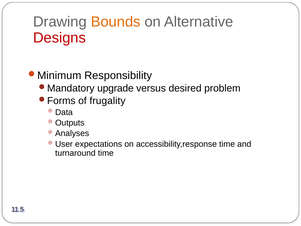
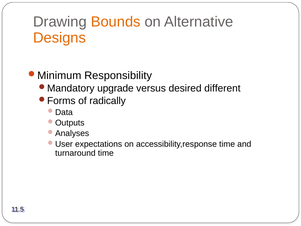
Designs colour: red -> orange
problem: problem -> different
frugality: frugality -> radically
